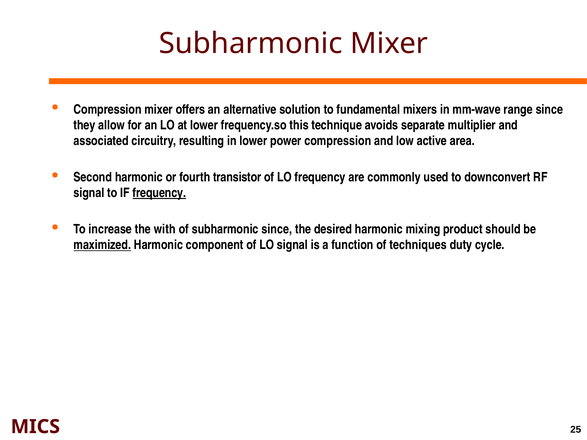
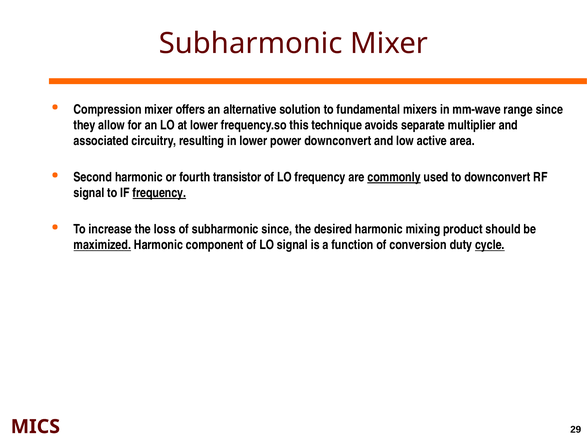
power compression: compression -> downconvert
commonly underline: none -> present
with: with -> loss
techniques: techniques -> conversion
cycle underline: none -> present
25: 25 -> 29
